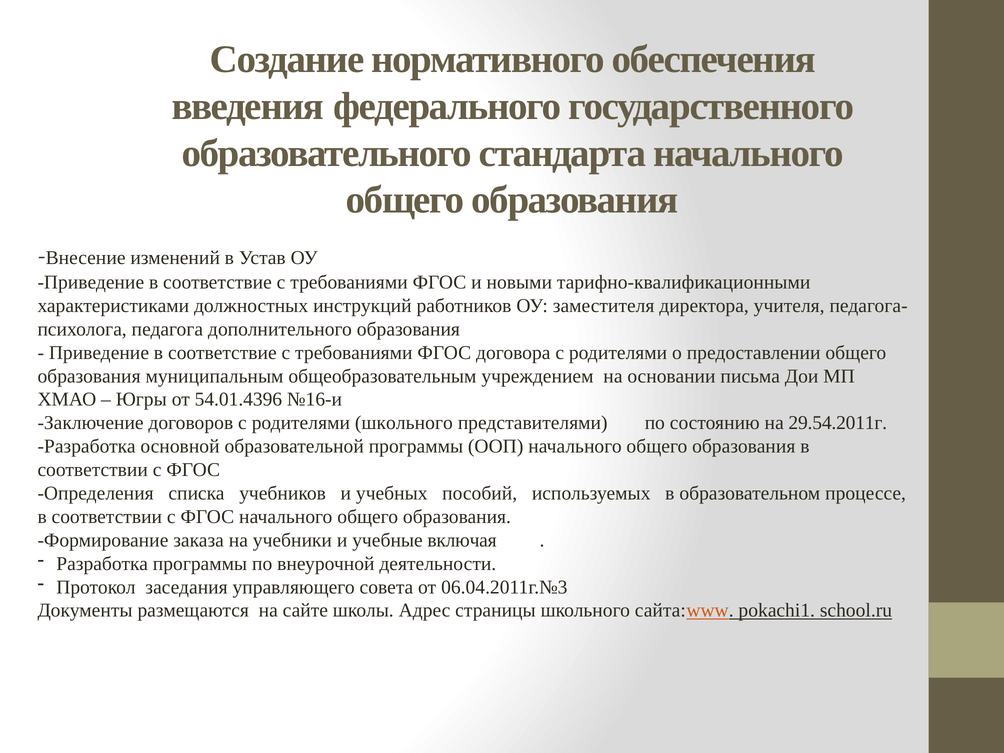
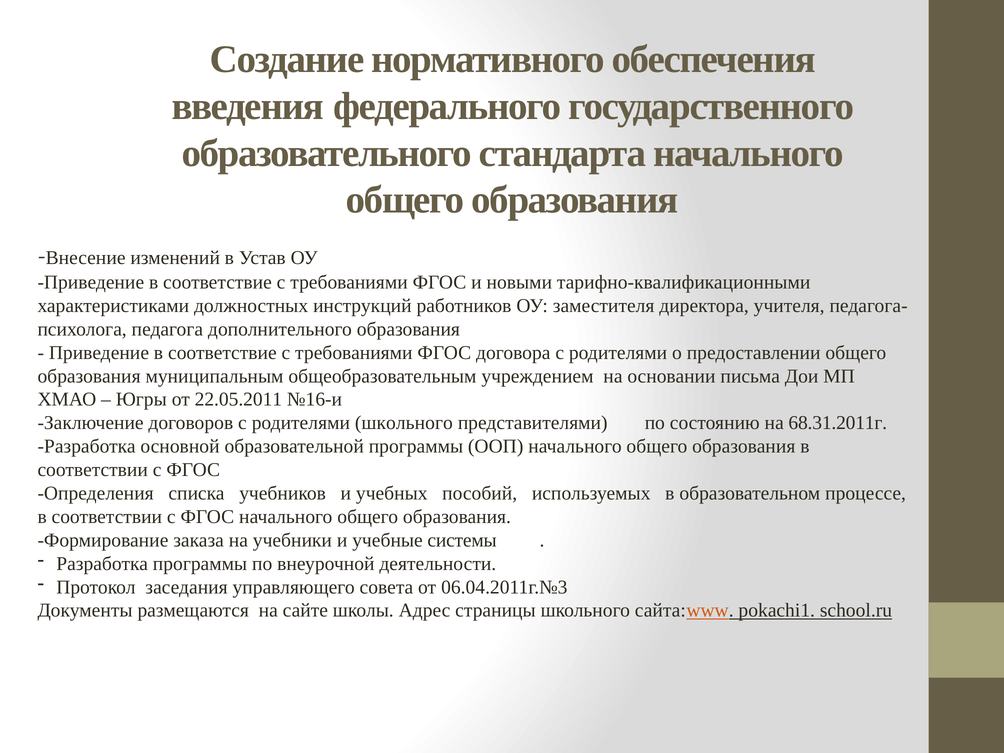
54.01.4396: 54.01.4396 -> 22.05.2011
29.54.2011г: 29.54.2011г -> 68.31.2011г
включая: включая -> системы
